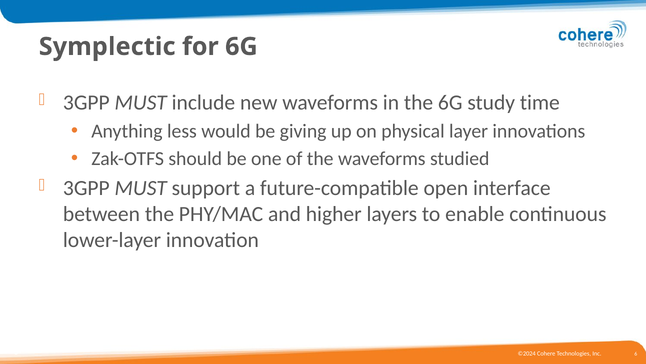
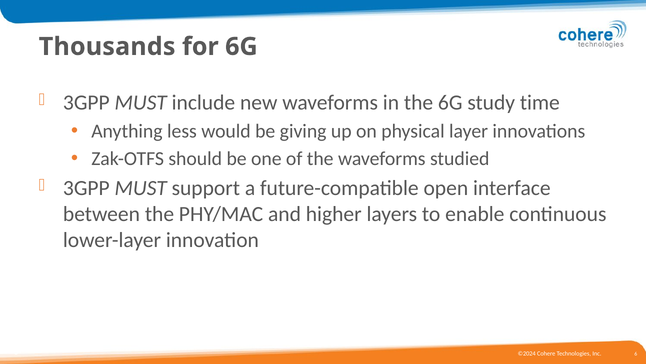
Symplectic: Symplectic -> Thousands
